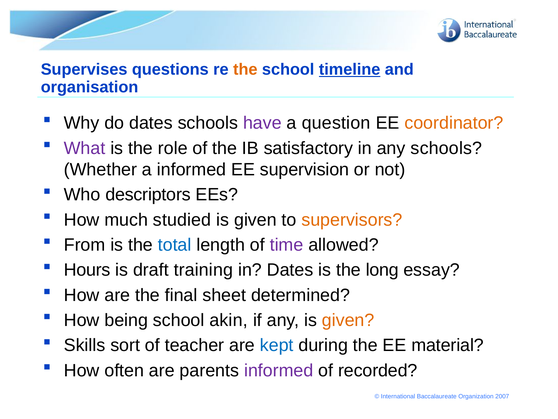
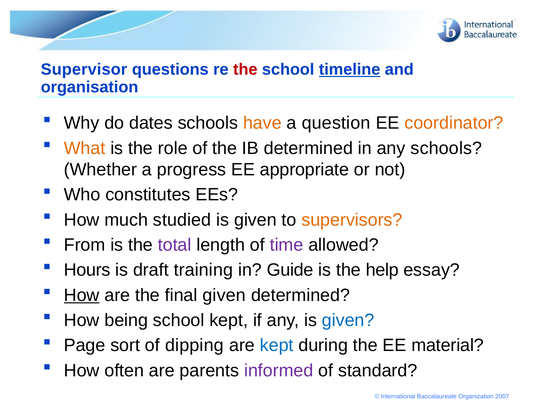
Supervises: Supervises -> Supervisor
the at (245, 69) colour: orange -> red
have colour: purple -> orange
What colour: purple -> orange
IB satisfactory: satisfactory -> determined
a informed: informed -> progress
supervision: supervision -> appropriate
descriptors: descriptors -> constitutes
total colour: blue -> purple
in Dates: Dates -> Guide
long: long -> help
How at (82, 295) underline: none -> present
final sheet: sheet -> given
school akin: akin -> kept
given at (348, 320) colour: orange -> blue
Skills: Skills -> Page
teacher: teacher -> dipping
recorded: recorded -> standard
